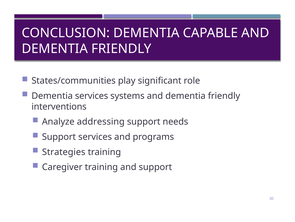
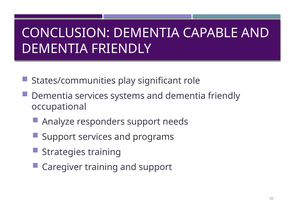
interventions: interventions -> occupational
addressing: addressing -> responders
